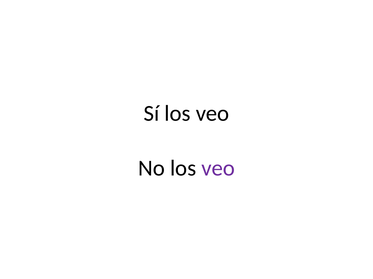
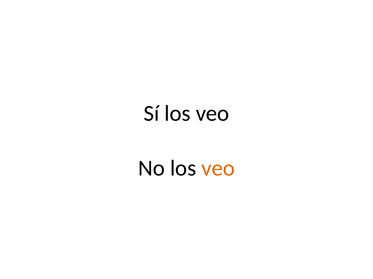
veo at (218, 168) colour: purple -> orange
